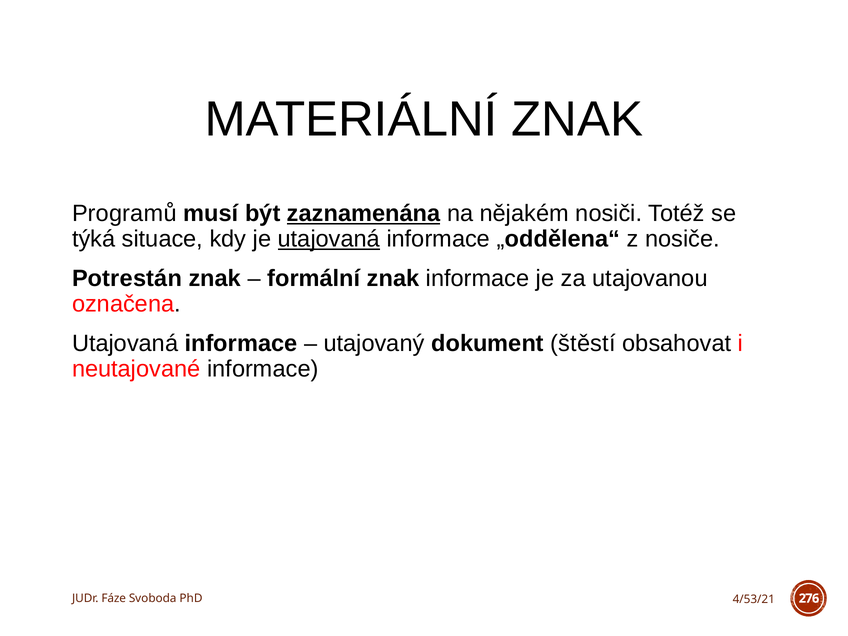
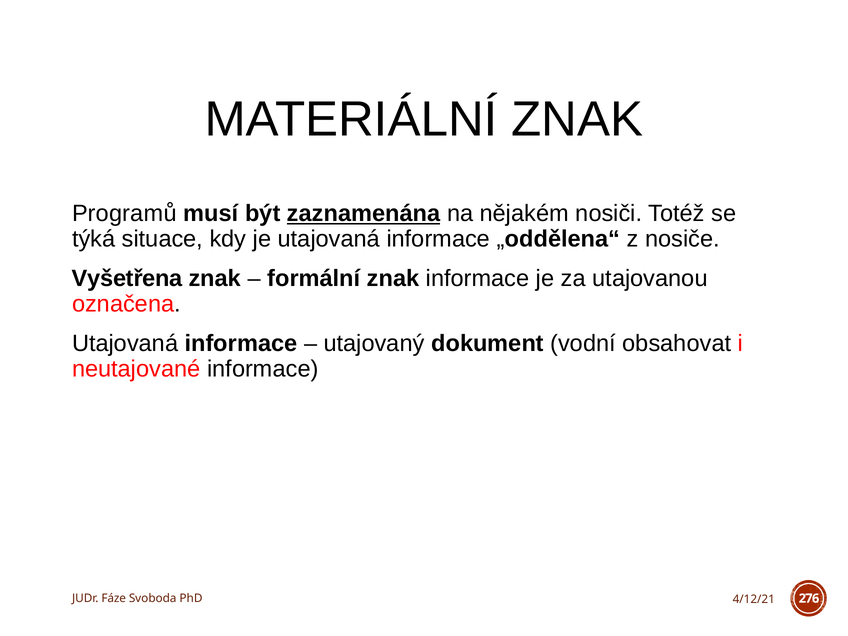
utajovaná at (329, 239) underline: present -> none
Potrestán: Potrestán -> Vyšetřena
štěstí: štěstí -> vodní
4/53/21: 4/53/21 -> 4/12/21
